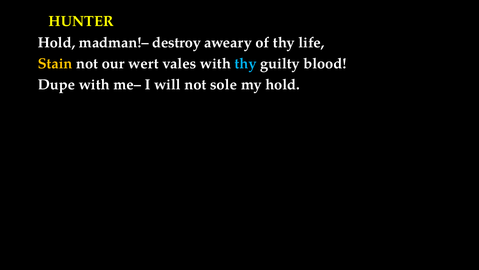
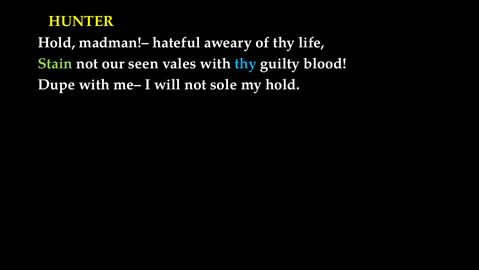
destroy: destroy -> hateful
Stain colour: yellow -> light green
wert: wert -> seen
